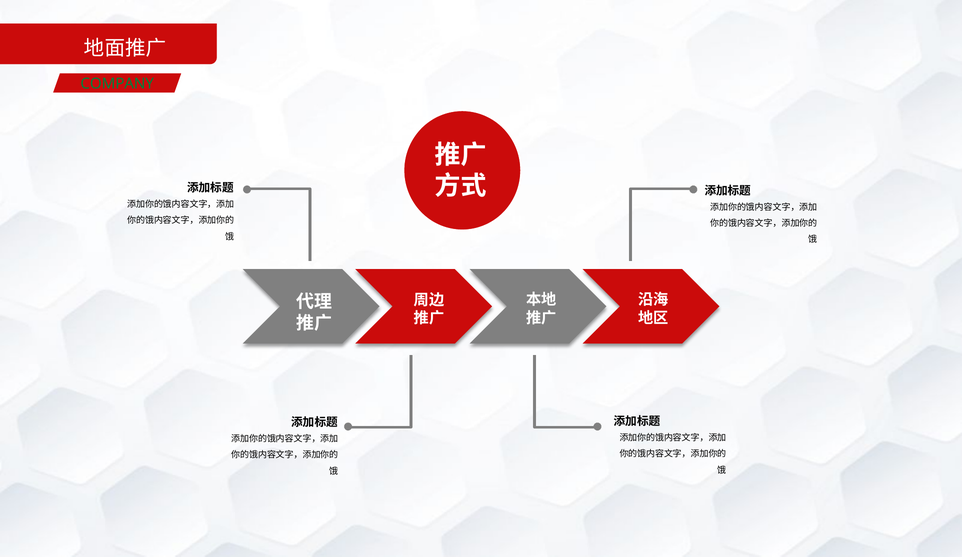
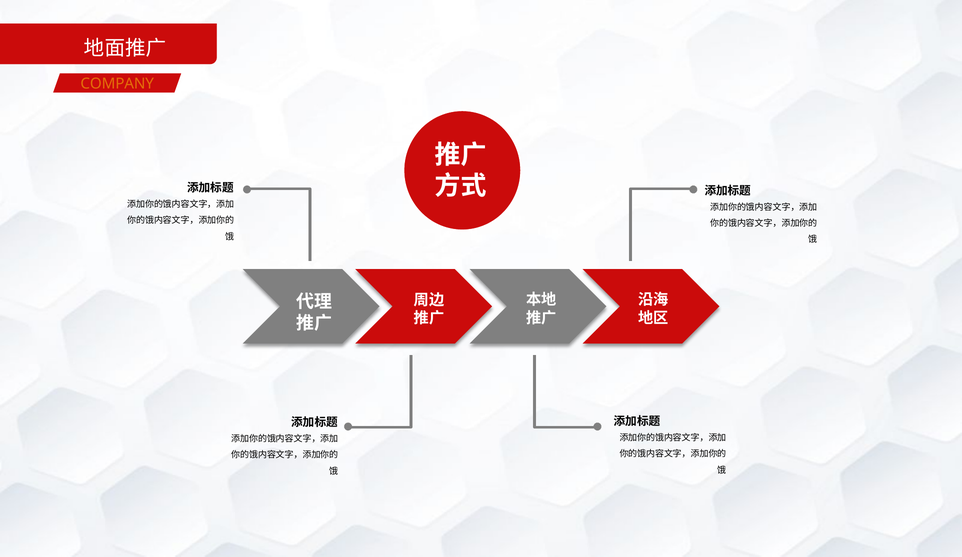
COMPANY colour: green -> orange
